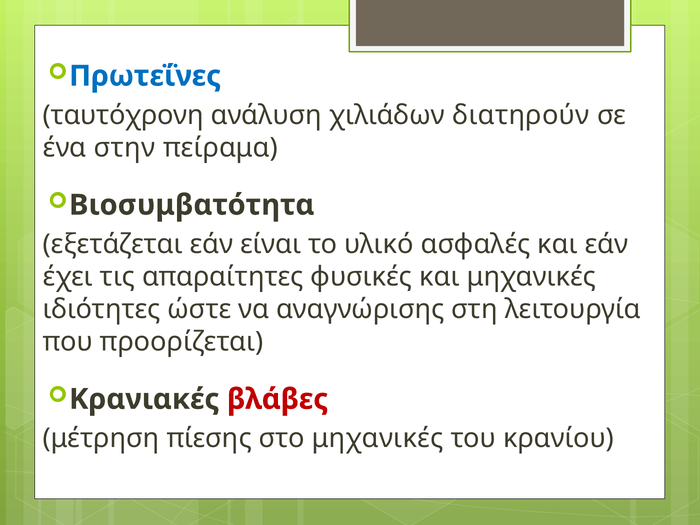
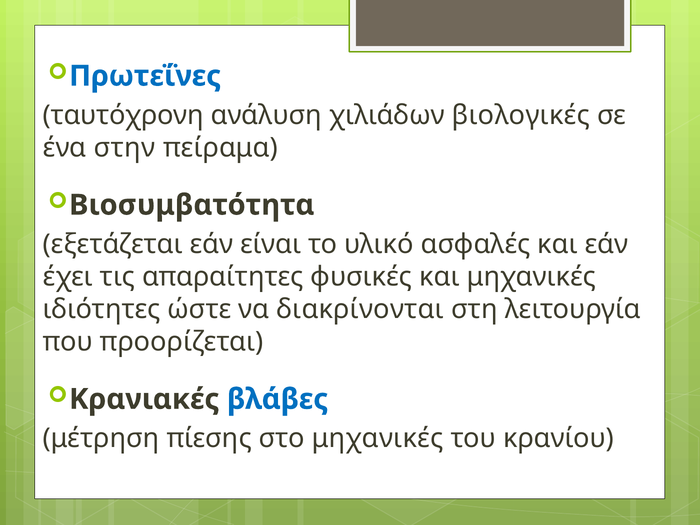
διατηρούν: διατηρούν -> βιολογικές
αναγνώρισης: αναγνώρισης -> διακρίνονται
βλάβες colour: red -> blue
